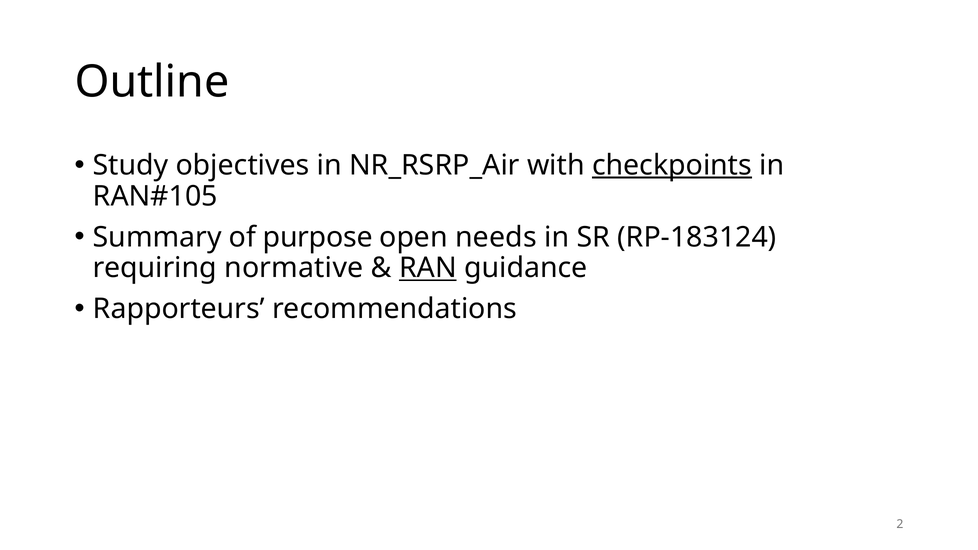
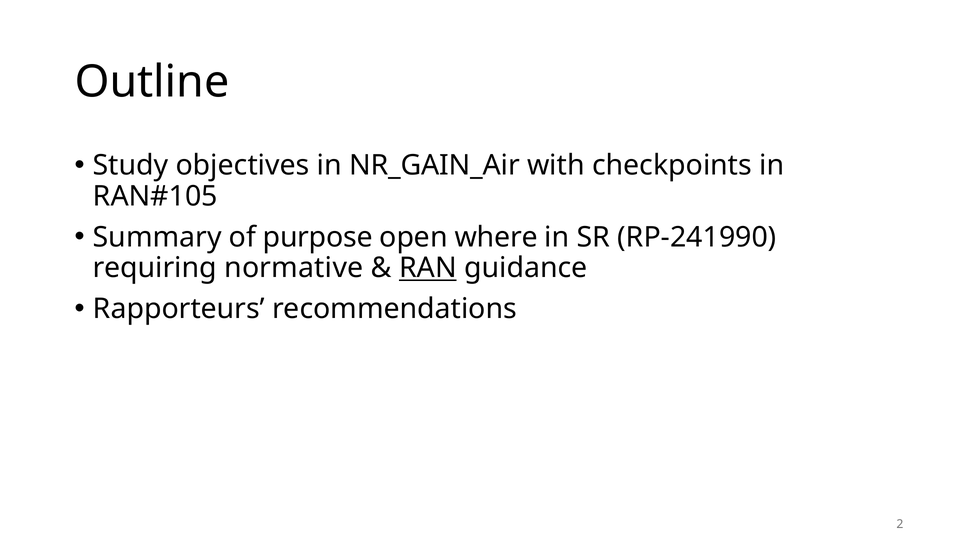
NR_RSRP_Air: NR_RSRP_Air -> NR_GAIN_Air
checkpoints underline: present -> none
needs: needs -> where
RP-183124: RP-183124 -> RP-241990
